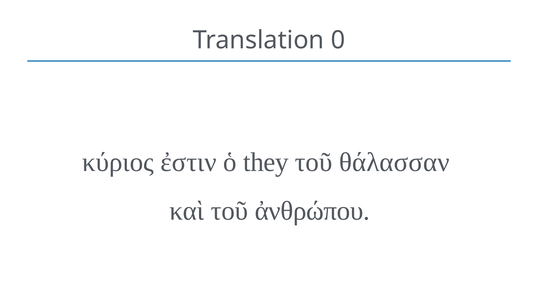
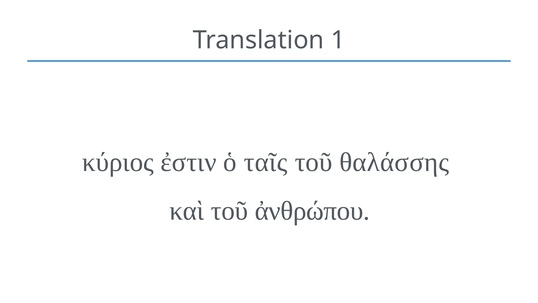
0: 0 -> 1
they: they -> ταῖς
θάλασσαν: θάλασσαν -> θαλάσσης
